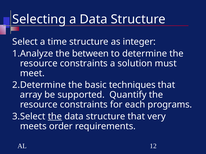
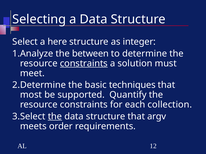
time: time -> here
constraints at (84, 64) underline: none -> present
array: array -> most
programs: programs -> collection
very: very -> argv
